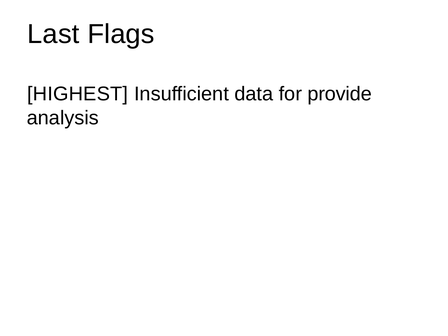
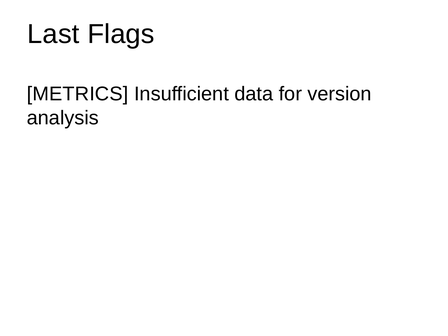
HIGHEST: HIGHEST -> METRICS
provide: provide -> version
